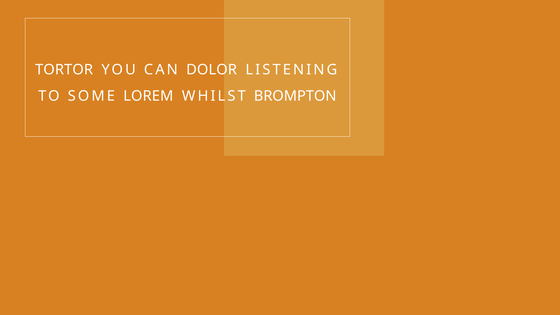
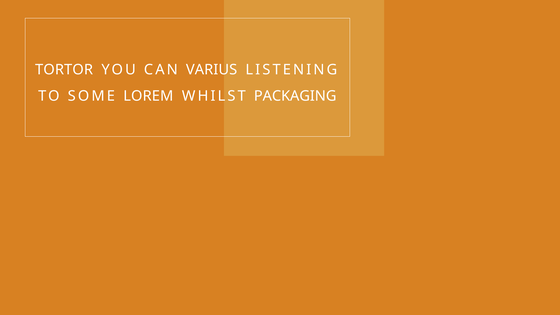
DOLOR: DOLOR -> VARIUS
BROMPTON: BROMPTON -> PACKAGING
